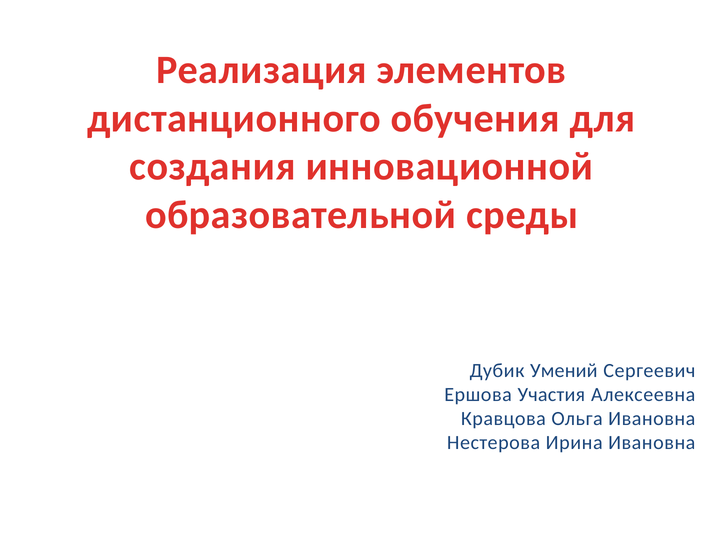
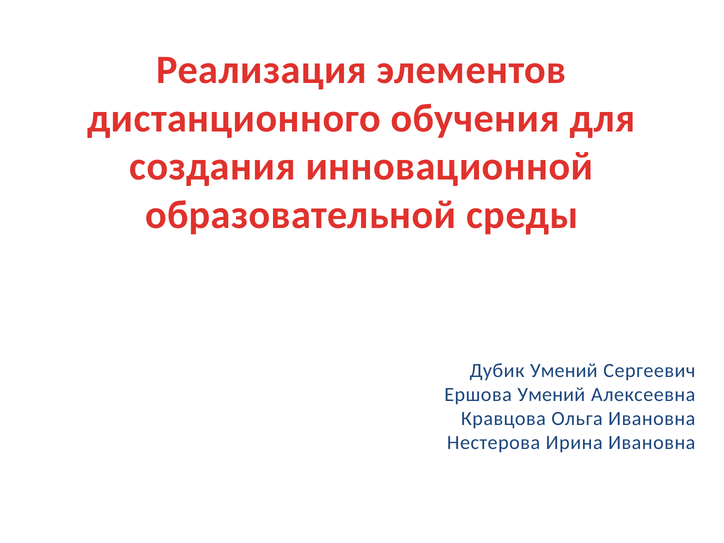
Ершова Участия: Участия -> Умений
